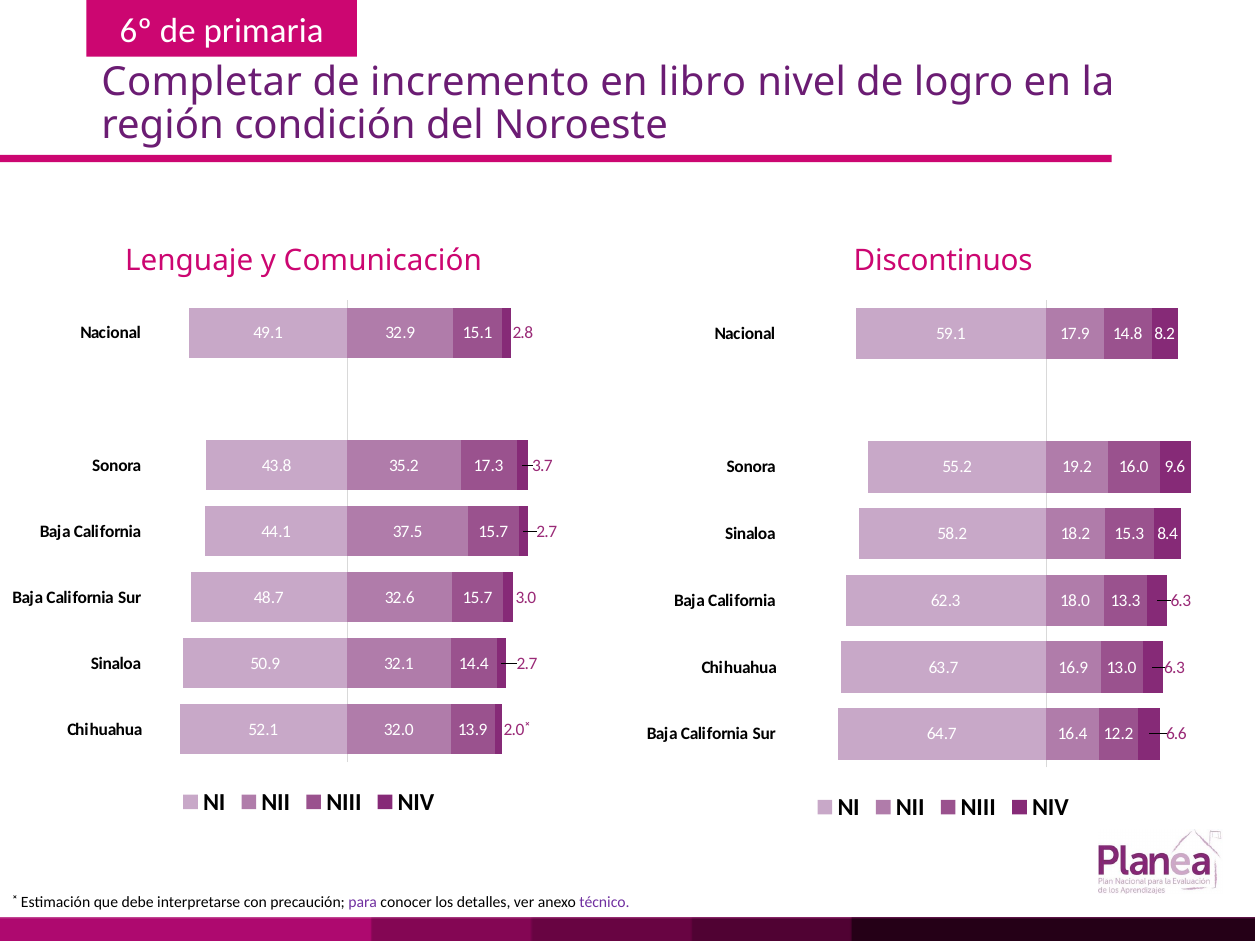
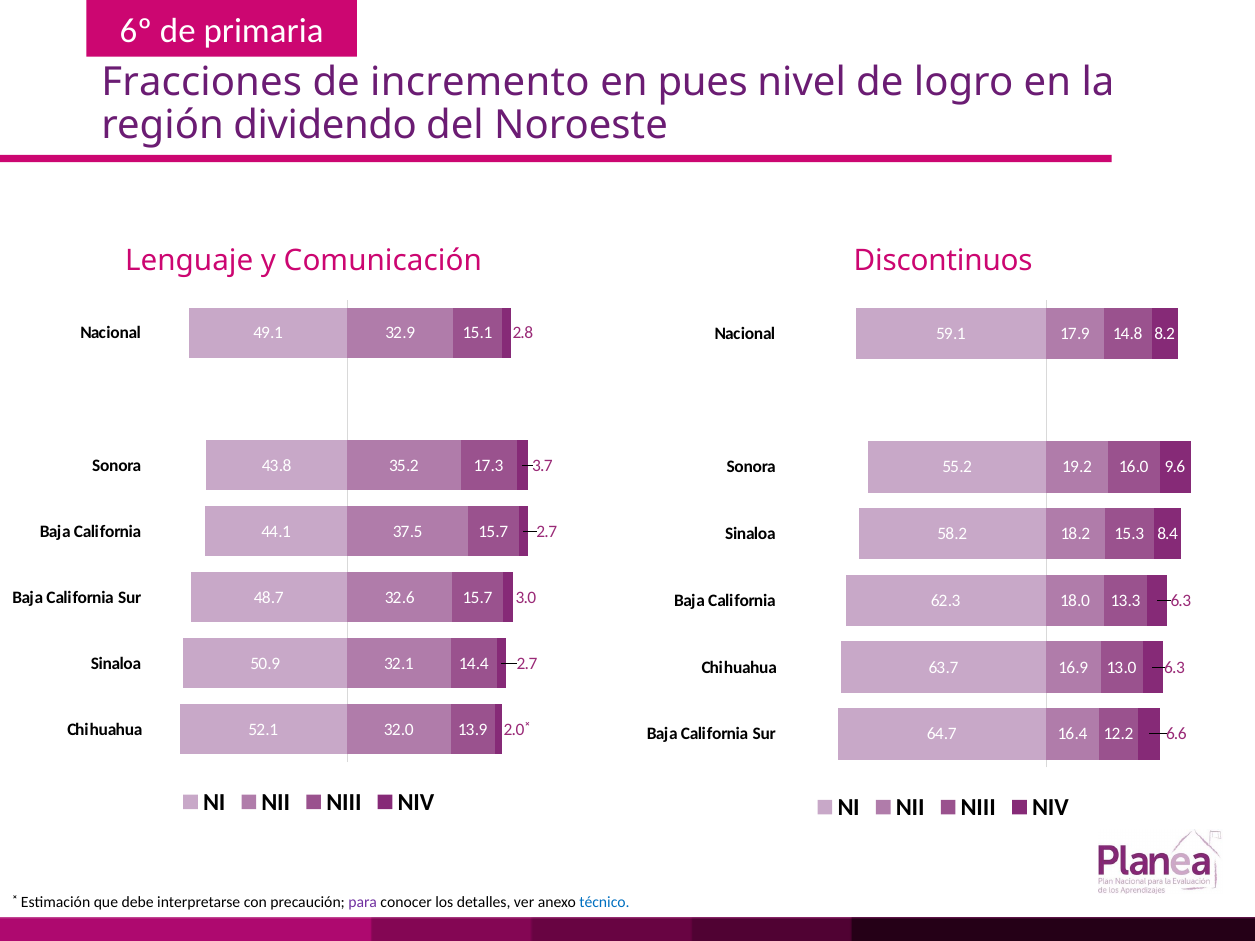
Completar: Completar -> Fracciones
libro: libro -> pues
condición: condición -> dividendo
técnico colour: purple -> blue
